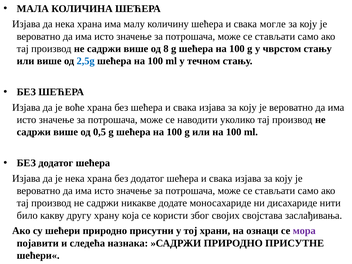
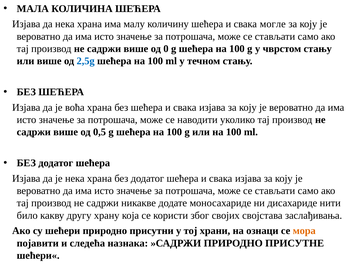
8: 8 -> 0
воће: воће -> воћа
мора colour: purple -> orange
